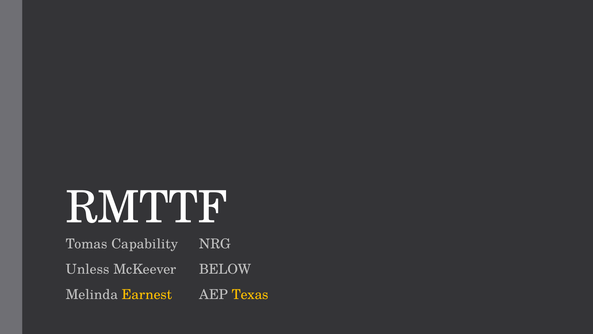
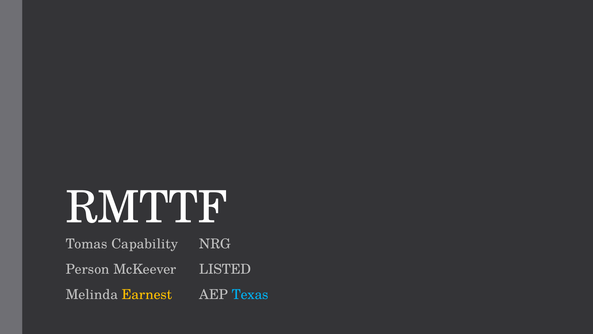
Unless: Unless -> Person
BELOW: BELOW -> LISTED
Texas colour: yellow -> light blue
